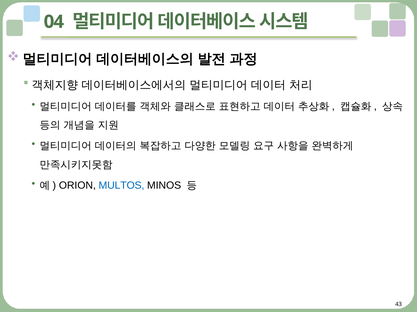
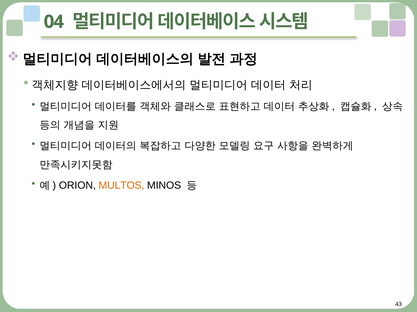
MULTOS colour: blue -> orange
